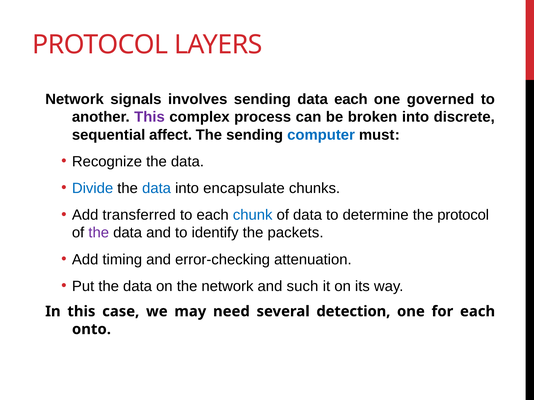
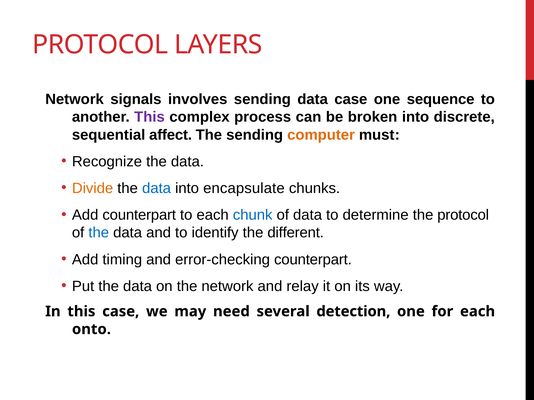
data each: each -> case
governed: governed -> sequence
computer colour: blue -> orange
Divide colour: blue -> orange
Add transferred: transferred -> counterpart
the at (99, 233) colour: purple -> blue
packets: packets -> different
error-checking attenuation: attenuation -> counterpart
such: such -> relay
